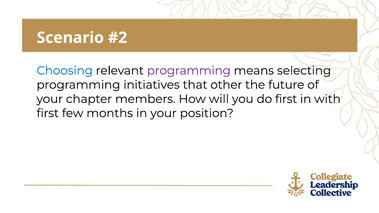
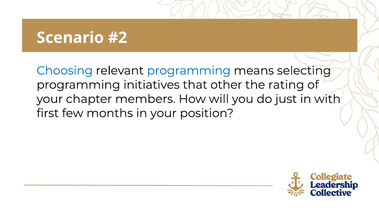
programming at (189, 71) colour: purple -> blue
future: future -> rating
do first: first -> just
